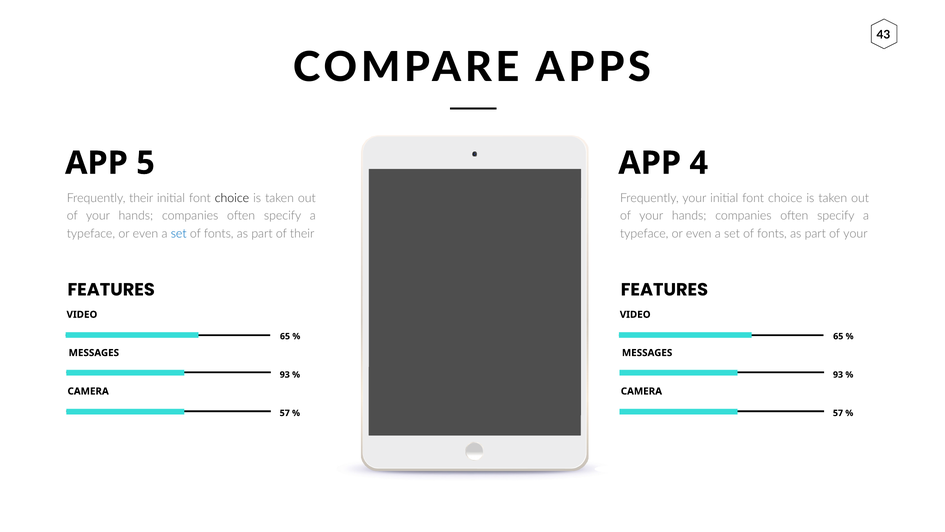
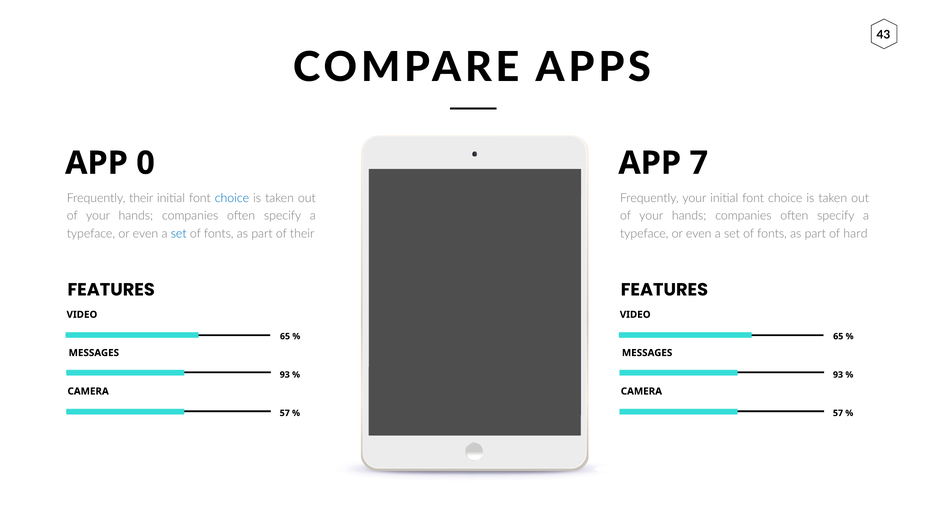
5: 5 -> 0
4: 4 -> 7
choice at (232, 198) colour: black -> blue
part of your: your -> hard
